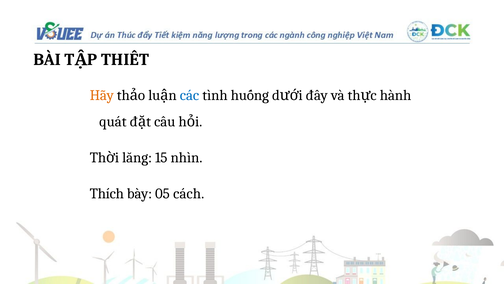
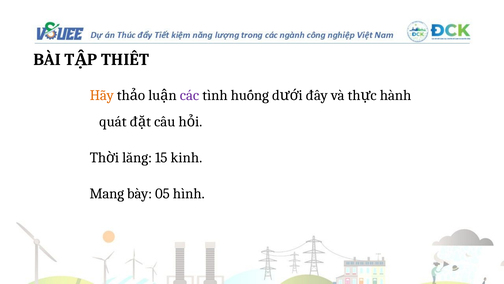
các colour: blue -> purple
nhìn: nhìn -> kinh
Thích: Thích -> Mang
cách: cách -> hình
